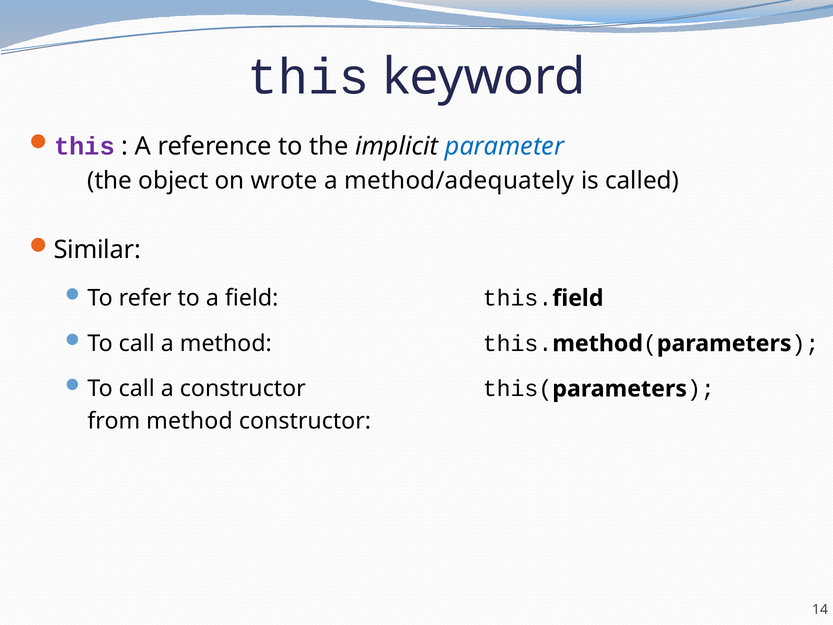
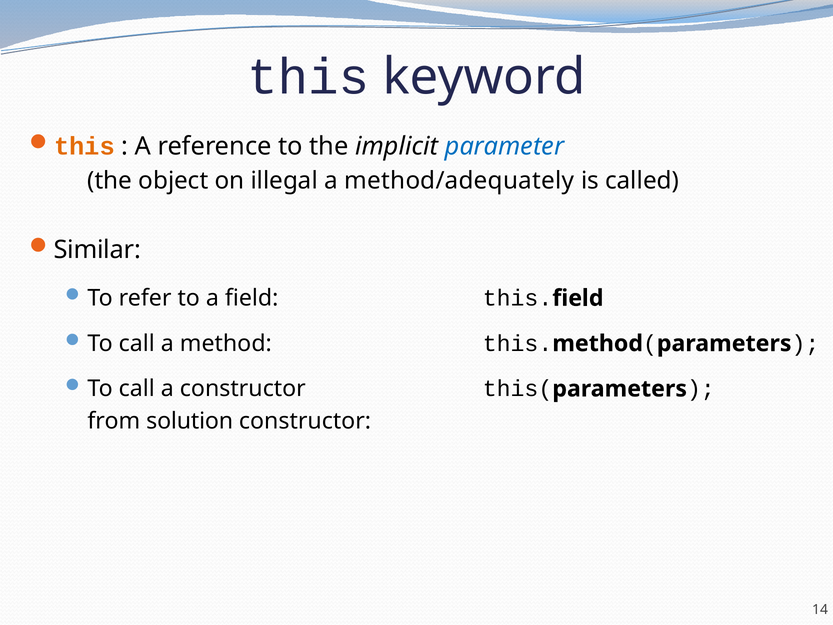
this at (84, 146) colour: purple -> orange
wrote: wrote -> illegal
from method: method -> solution
